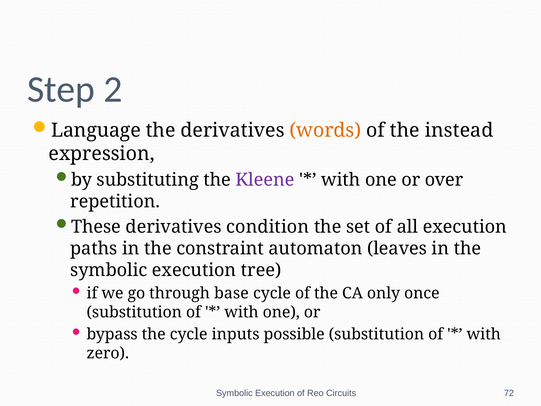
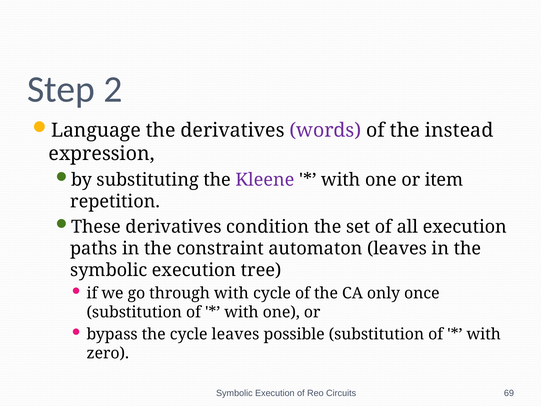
words colour: orange -> purple
over: over -> item
through base: base -> with
cycle inputs: inputs -> leaves
72: 72 -> 69
